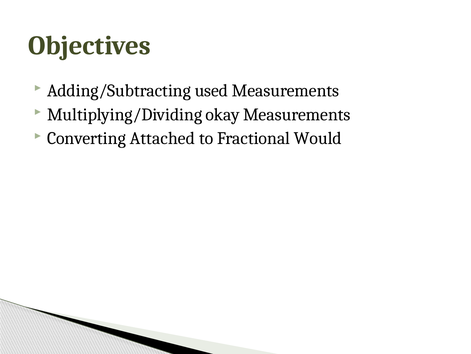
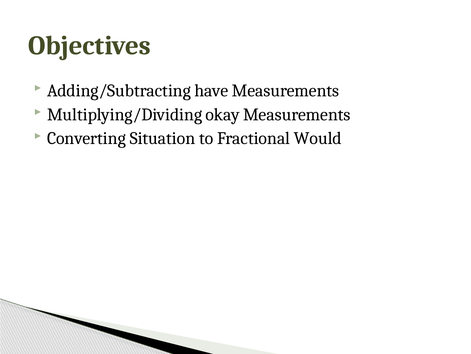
used: used -> have
Attached: Attached -> Situation
